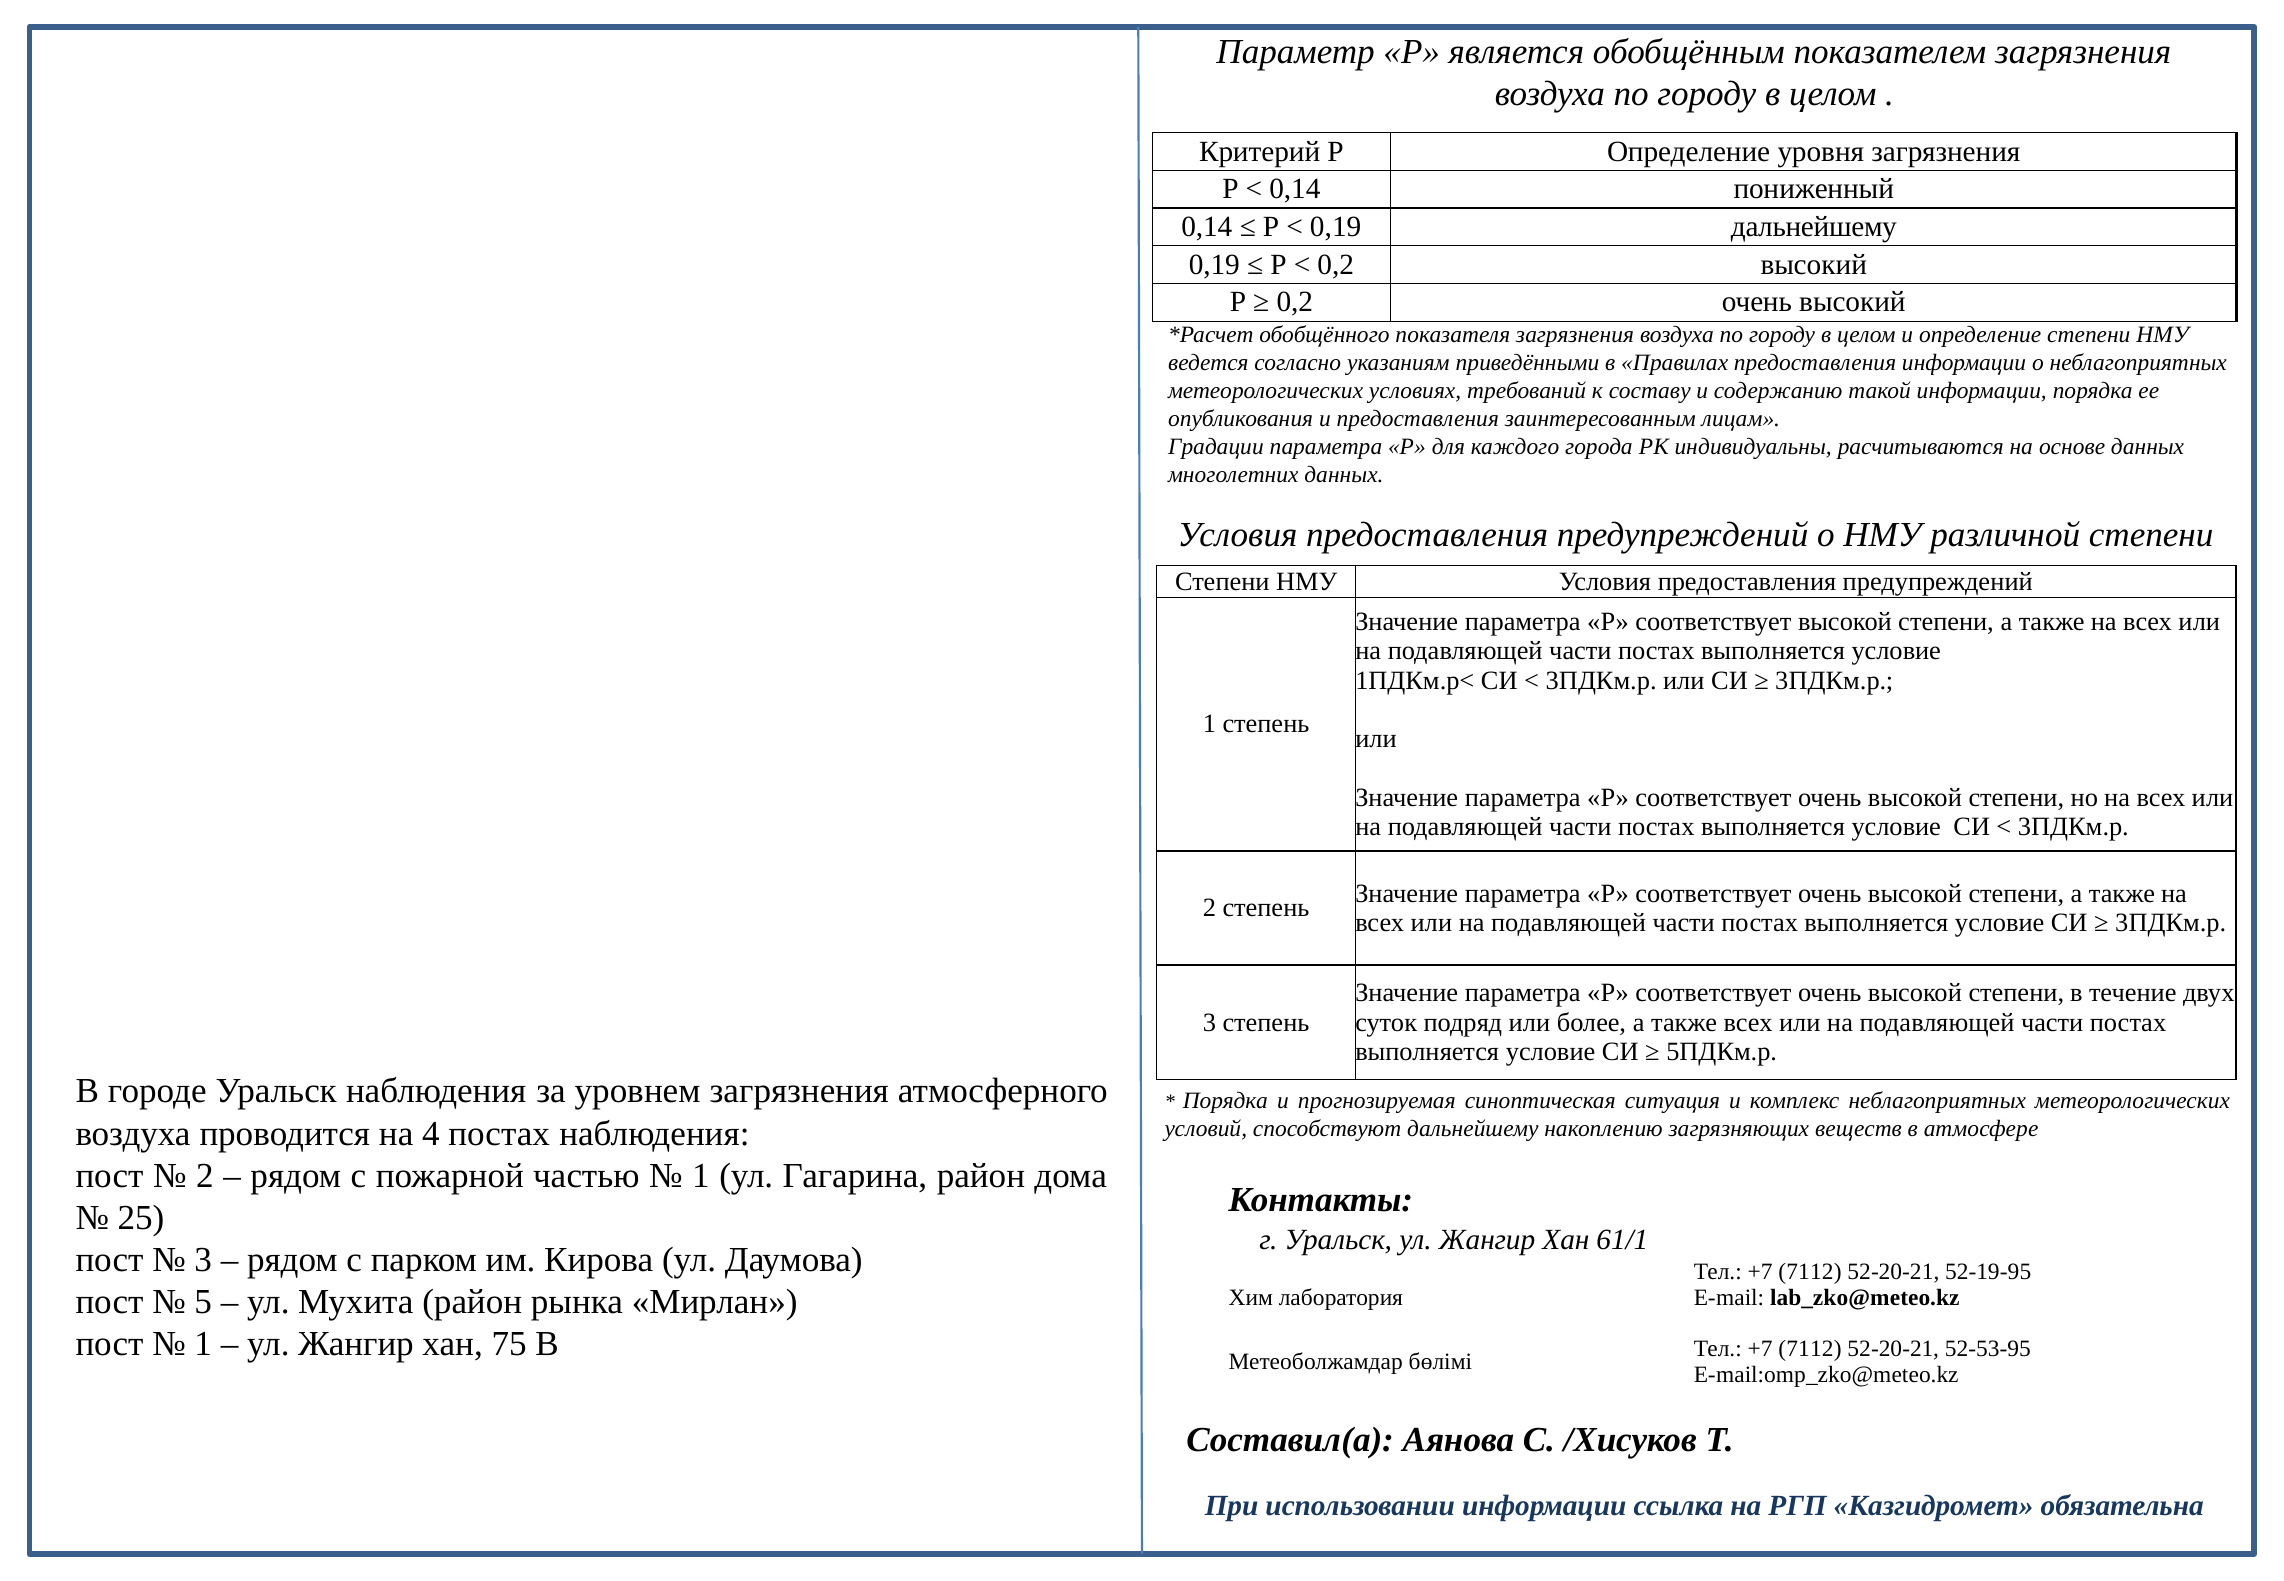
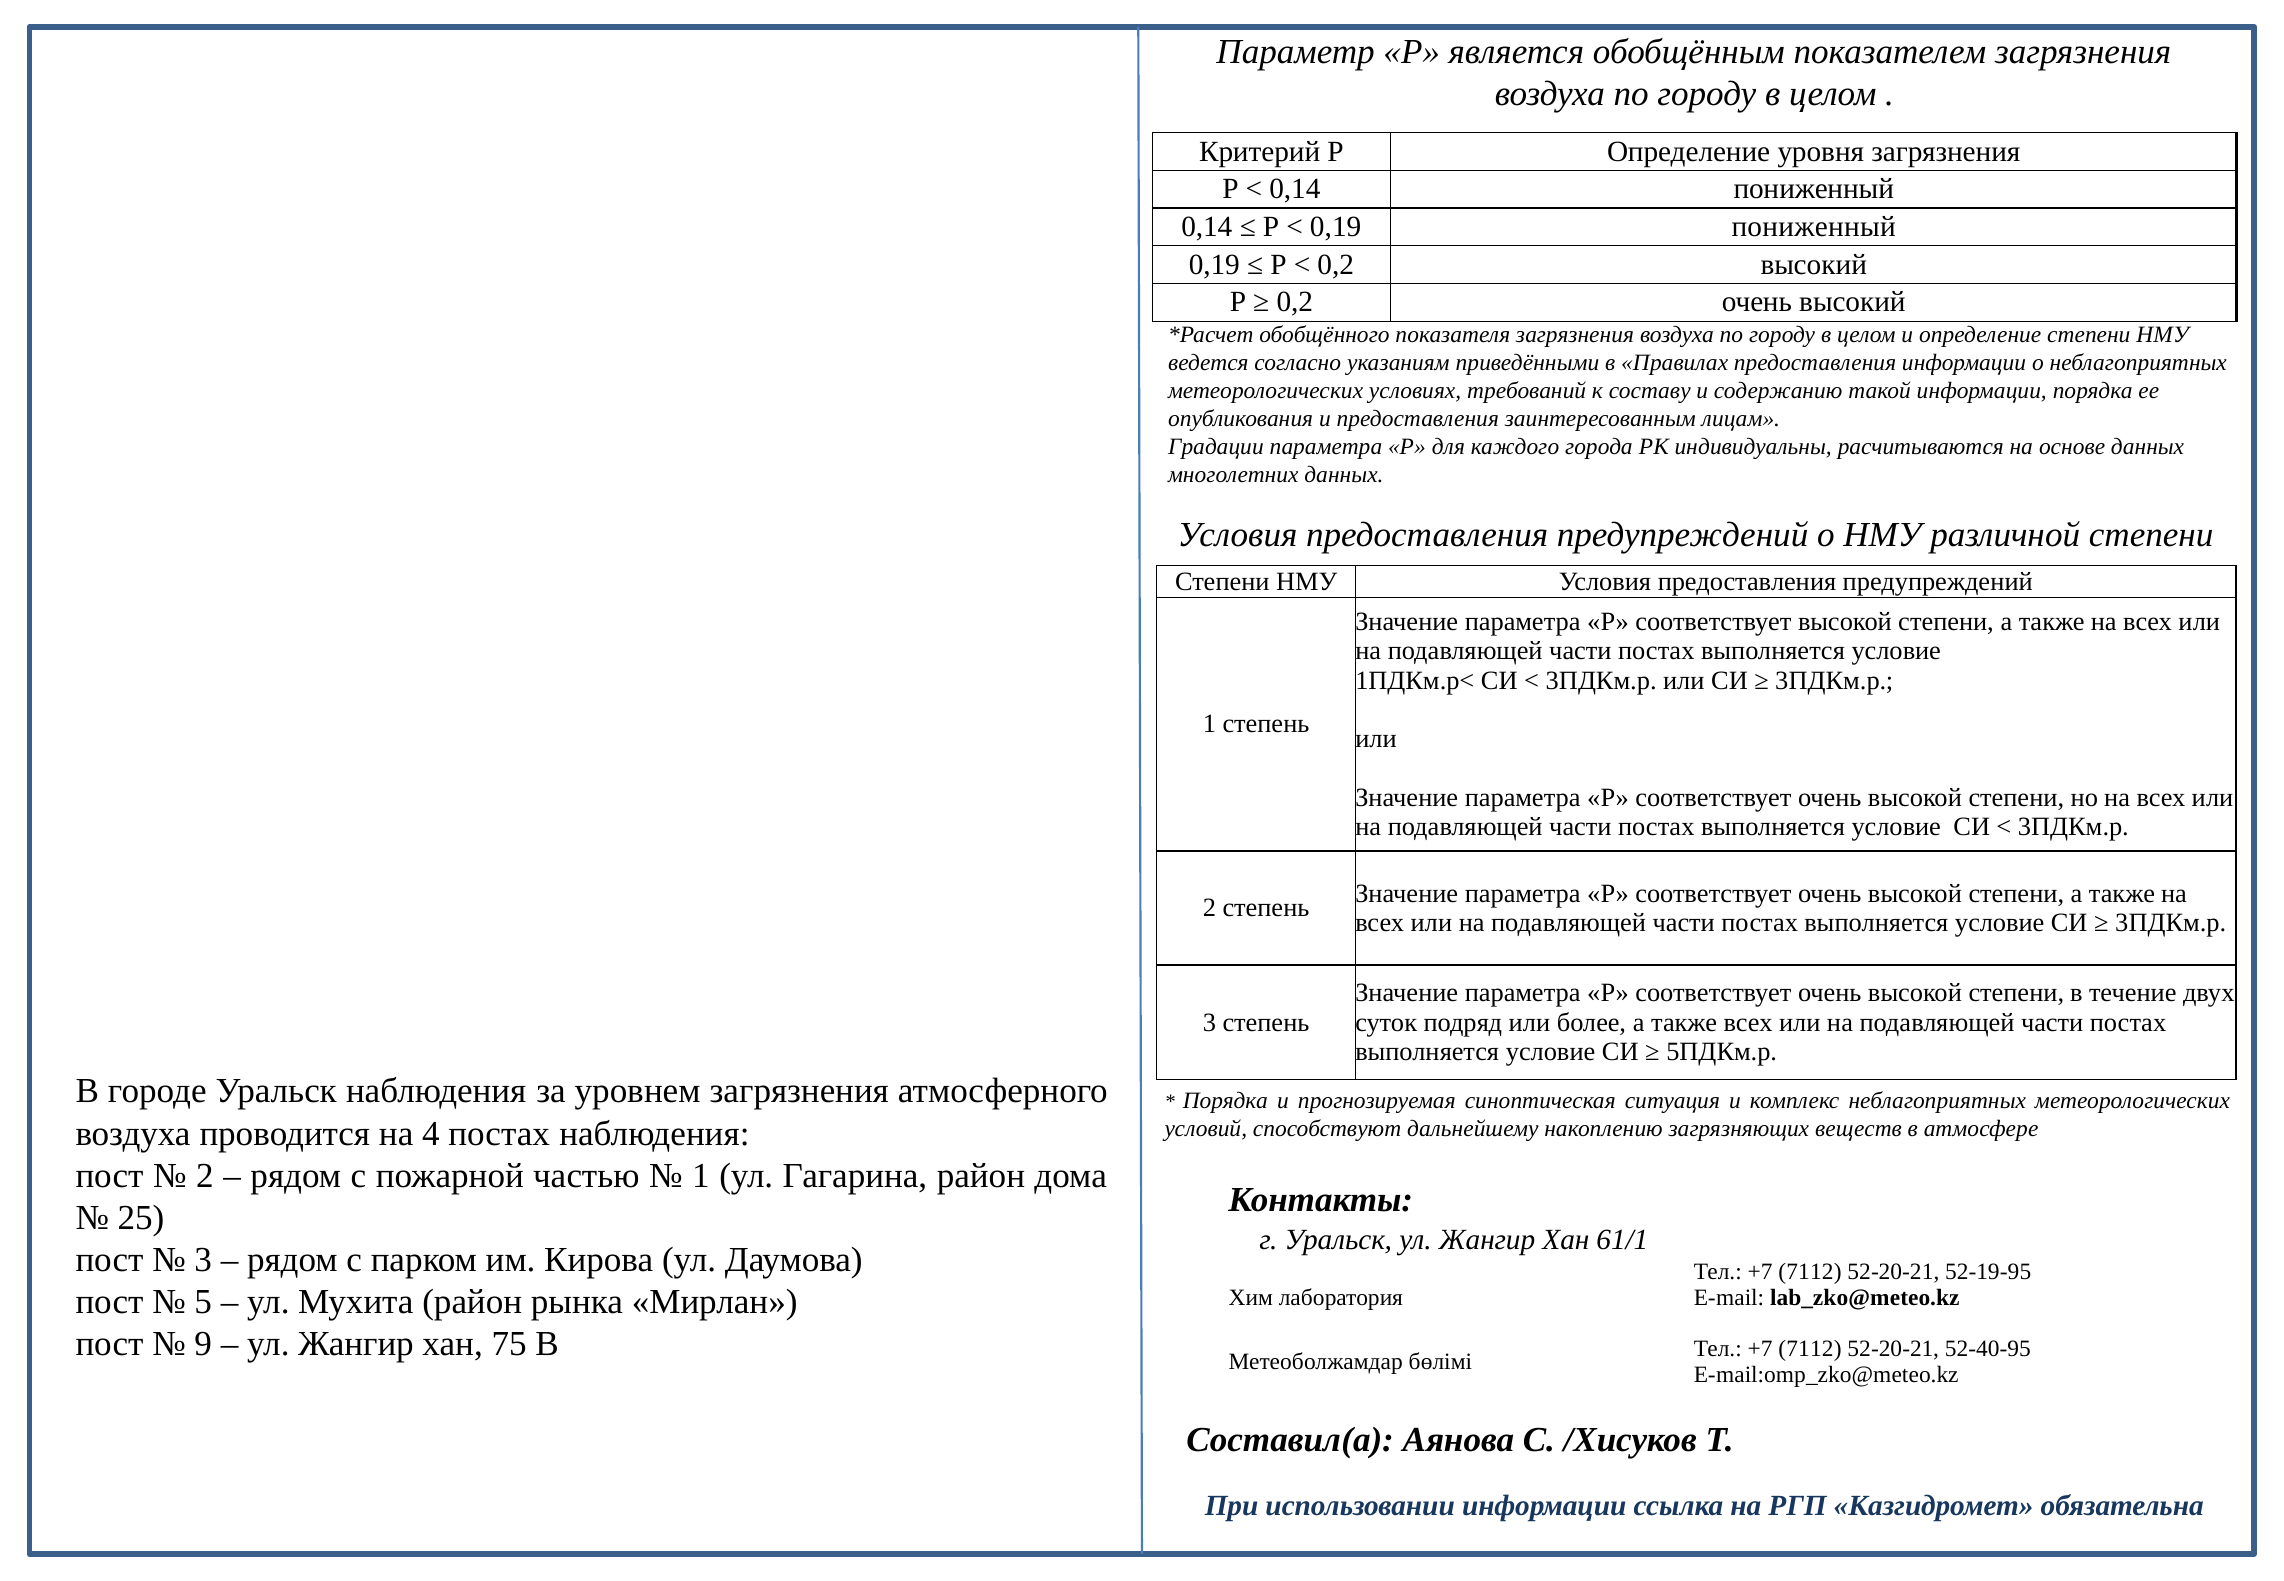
0,19 дальнейшему: дальнейшему -> пониженный
1 at (203, 1345): 1 -> 9
52-53-95: 52-53-95 -> 52-40-95
